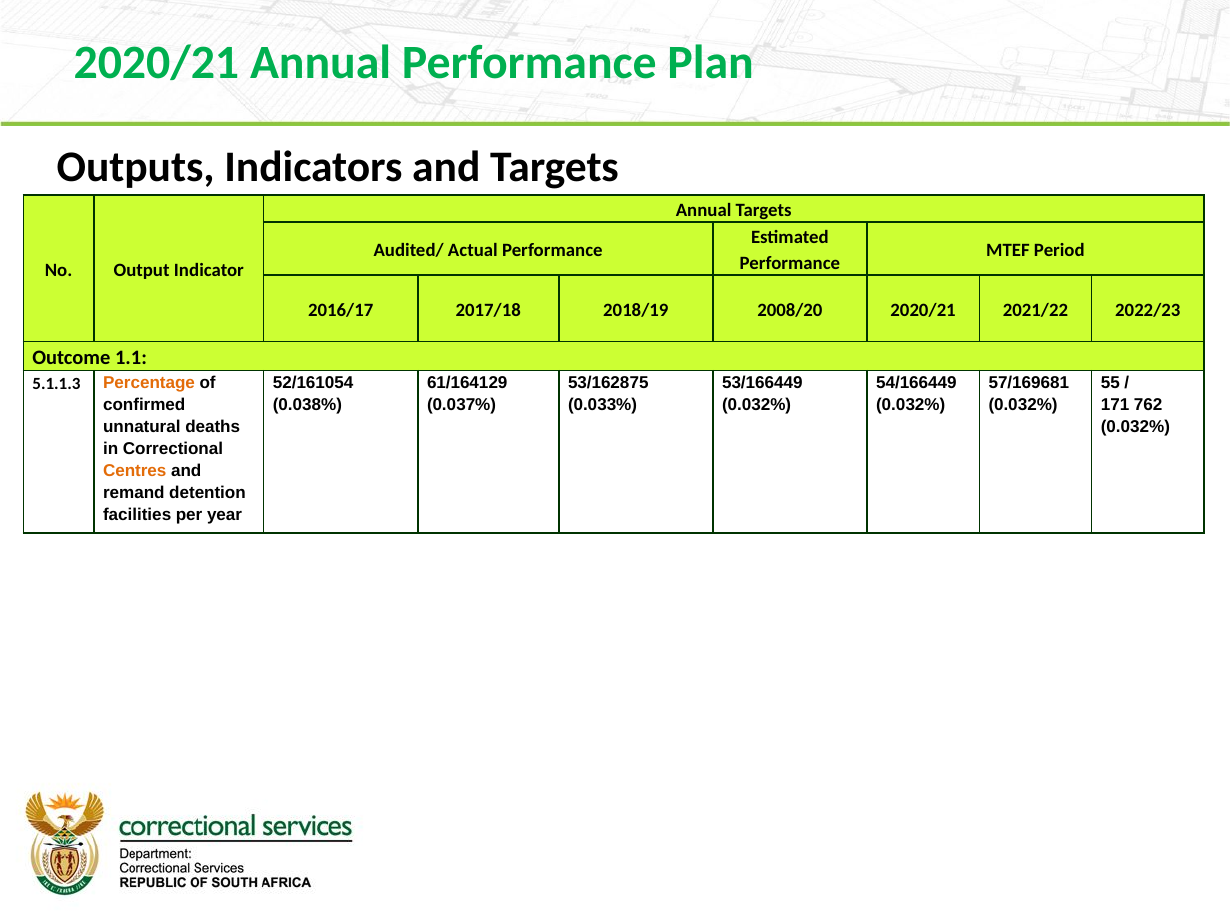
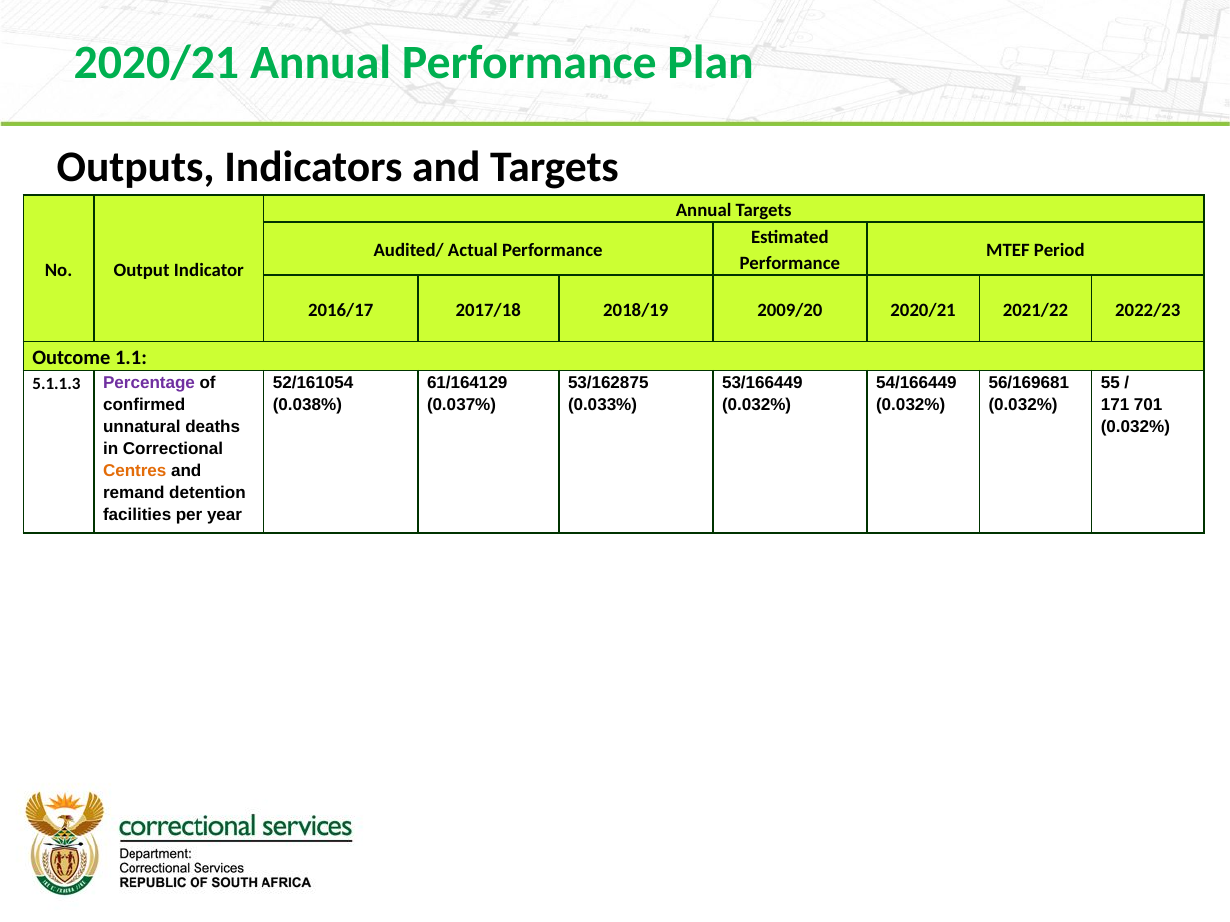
2008/20: 2008/20 -> 2009/20
57/169681: 57/169681 -> 56/169681
Percentage colour: orange -> purple
762: 762 -> 701
